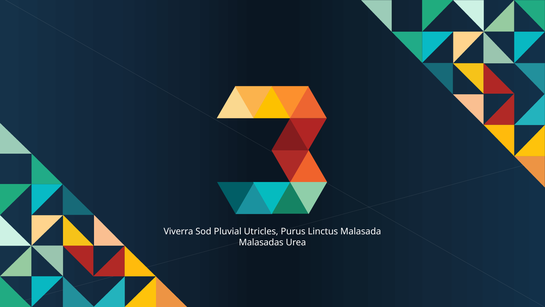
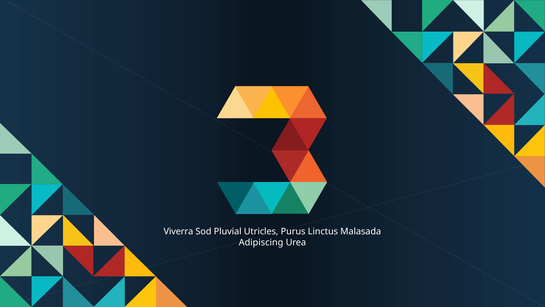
Malasadas: Malasadas -> Adipiscing
